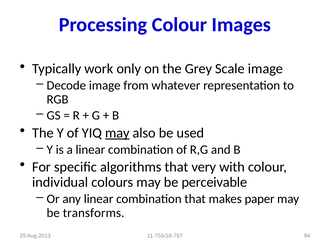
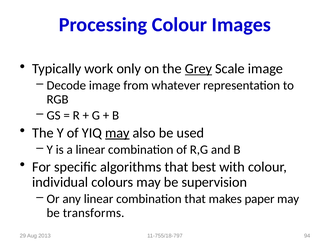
Grey underline: none -> present
very: very -> best
perceivable: perceivable -> supervision
